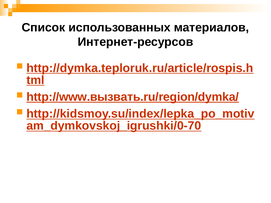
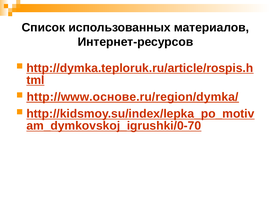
http://www.вызвать.ru/region/dymka/: http://www.вызвать.ru/region/dymka/ -> http://www.основе.ru/region/dymka/
